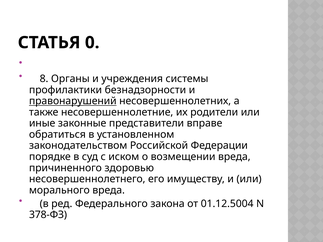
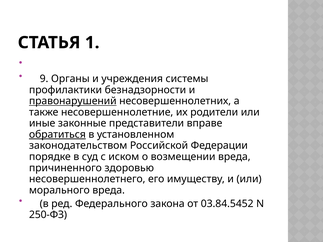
0: 0 -> 1
8: 8 -> 9
обратиться underline: none -> present
01.12.5004: 01.12.5004 -> 03.84.5452
378-ФЗ: 378-ФЗ -> 250-ФЗ
